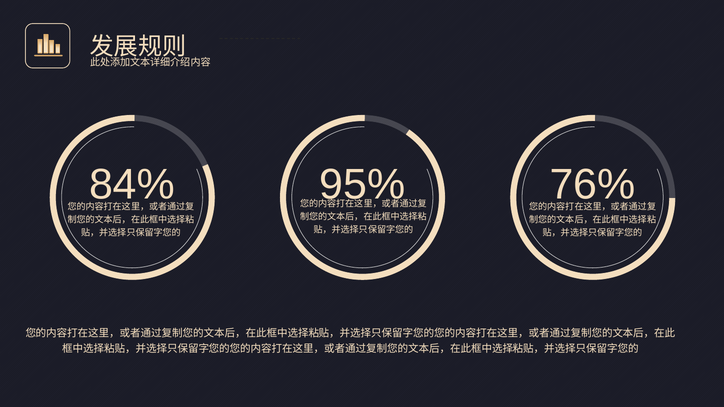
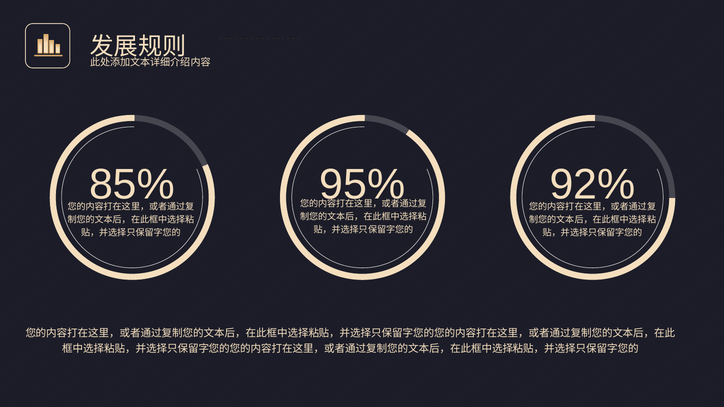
84%: 84% -> 85%
76%: 76% -> 92%
